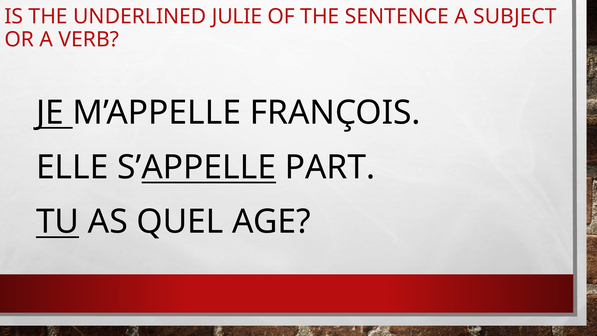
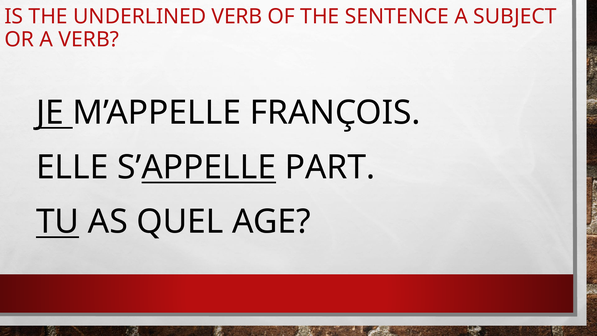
UNDERLINED JULIE: JULIE -> VERB
